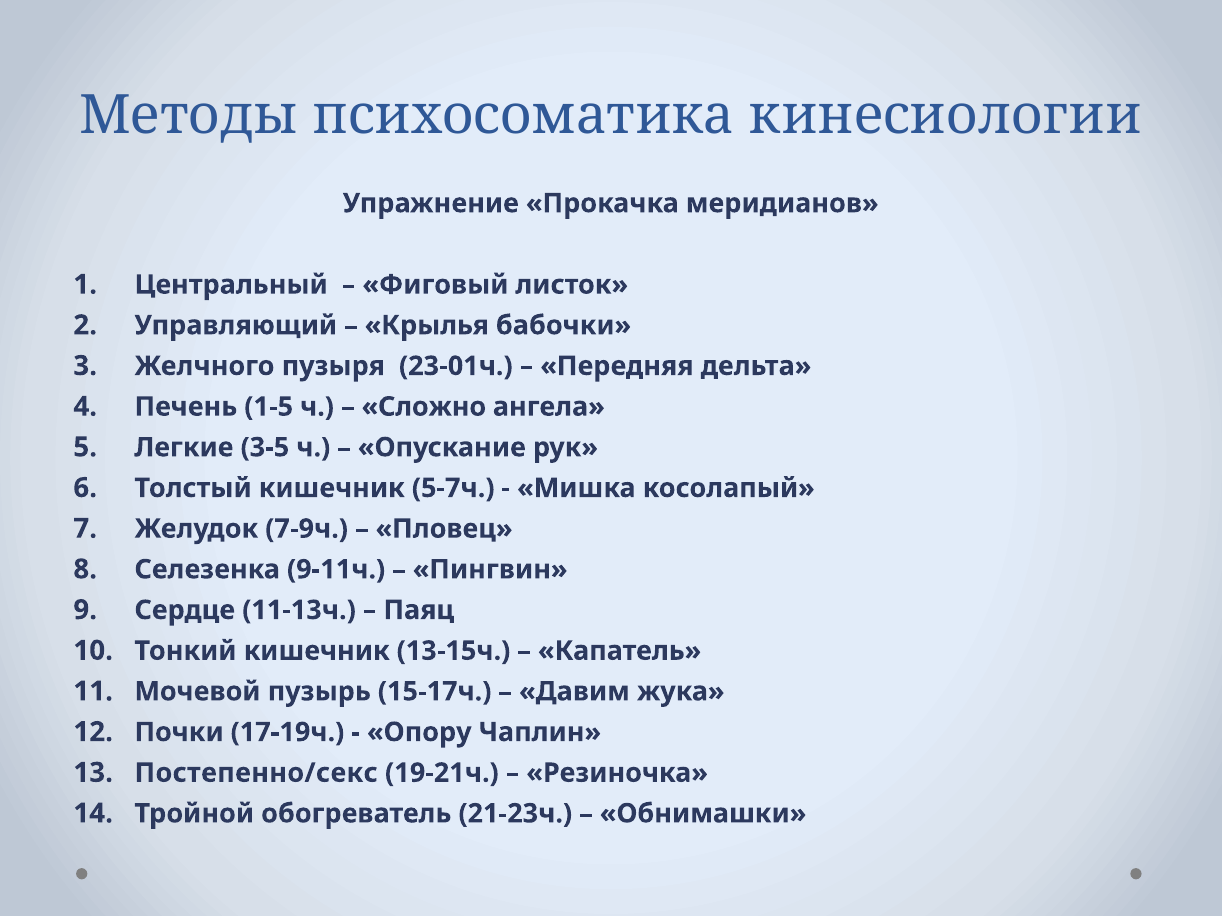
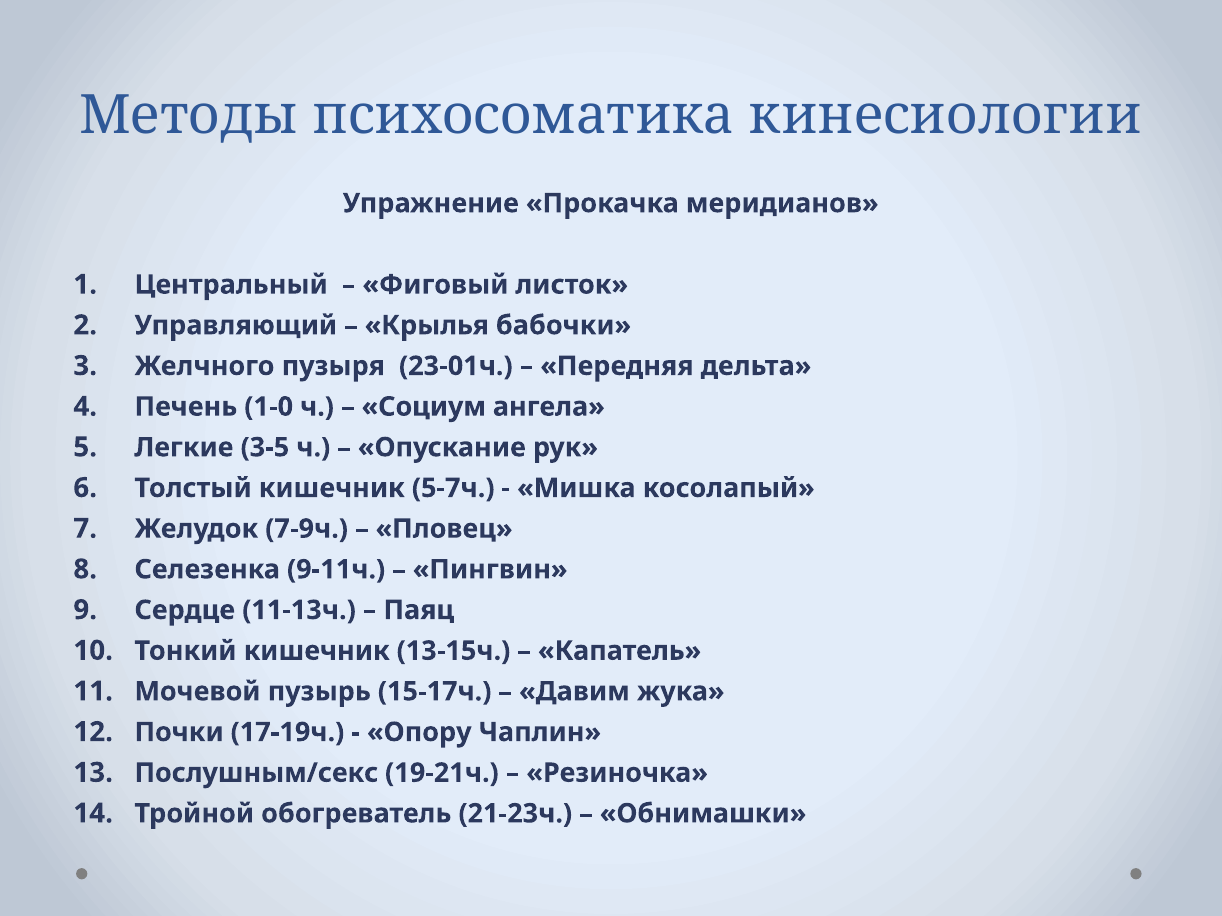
1-5: 1-5 -> 1-0
Сложно: Сложно -> Социум
Постепенно/секс: Постепенно/секс -> Послушным/секс
